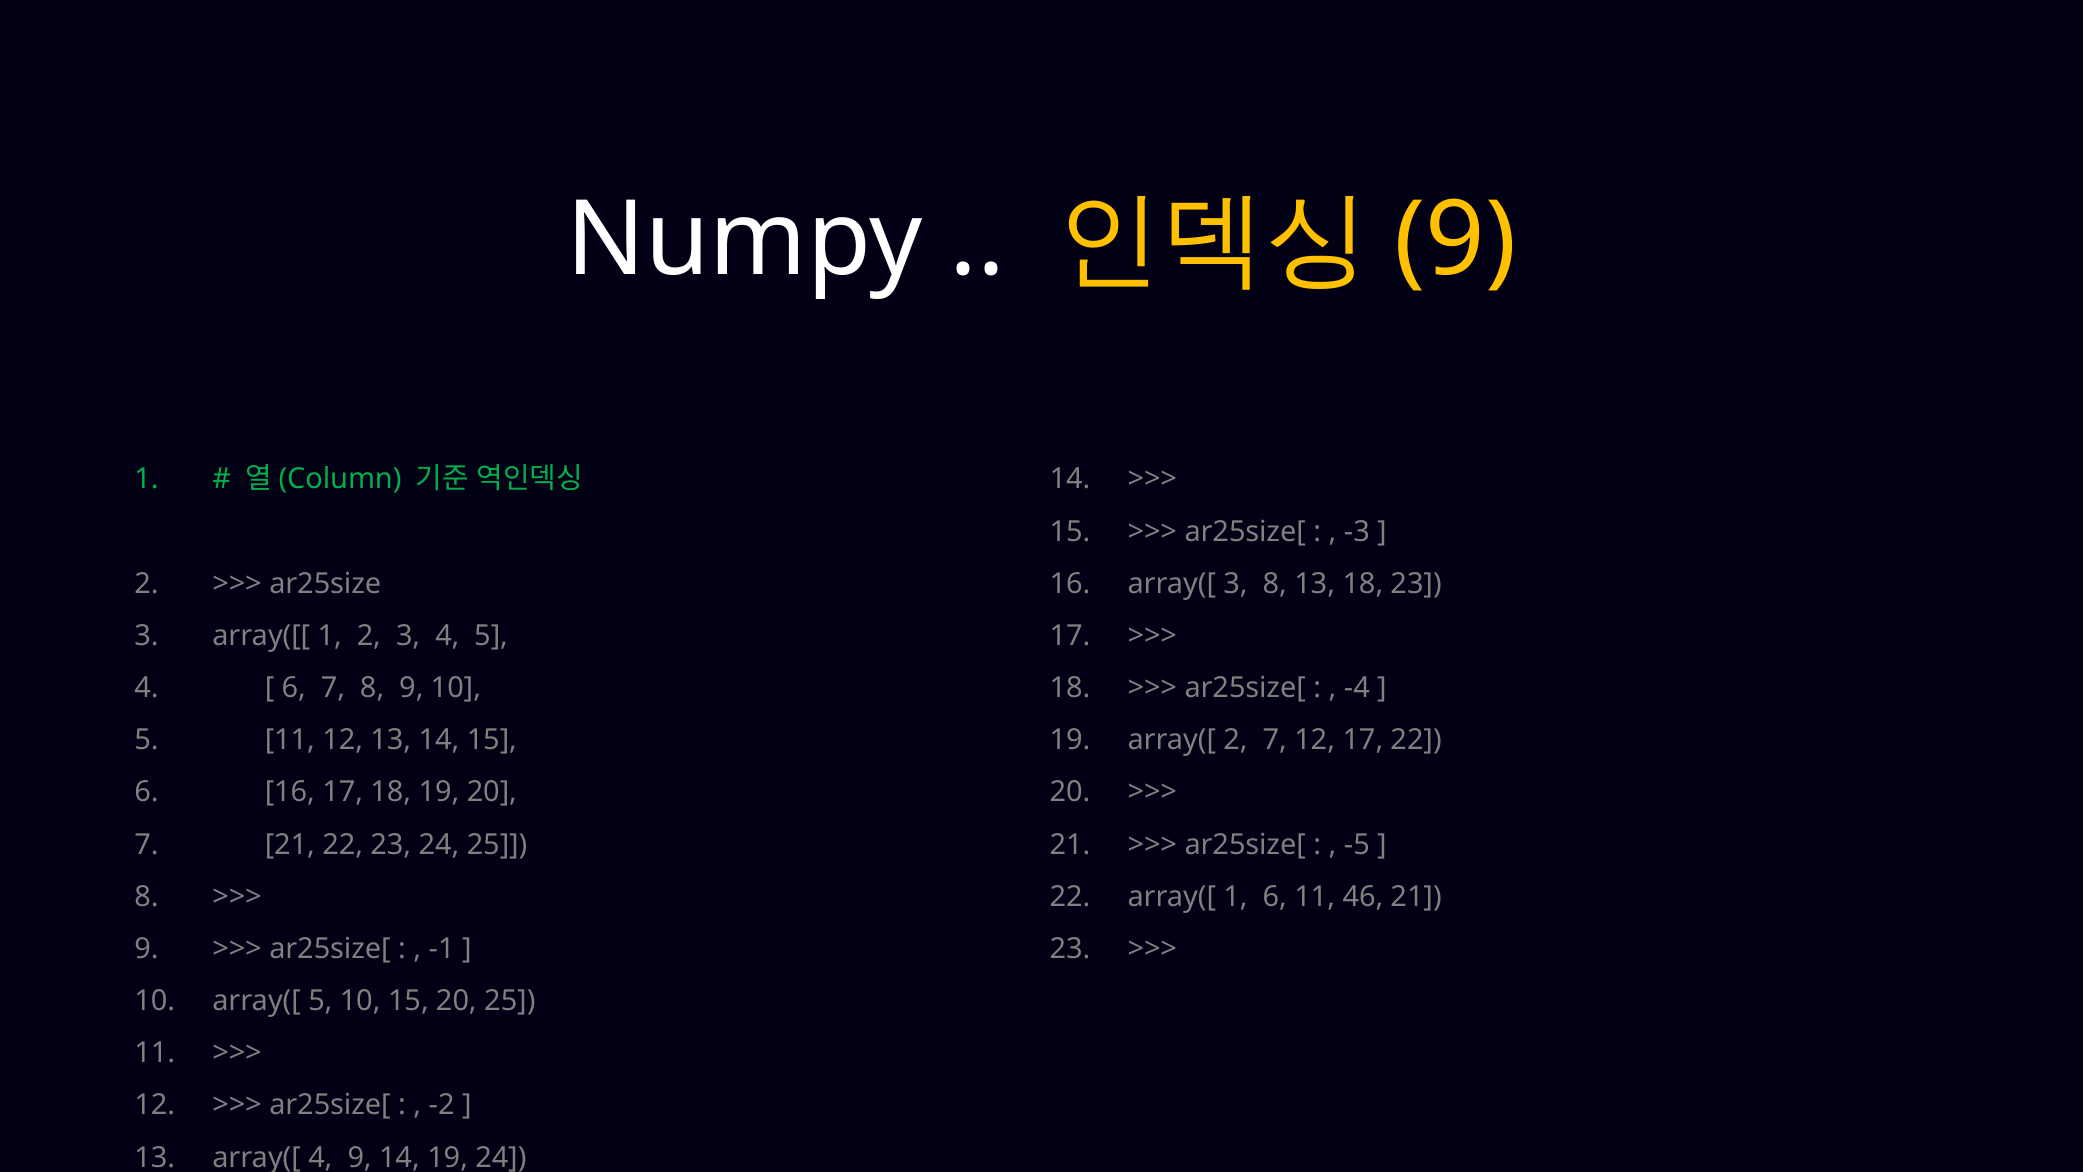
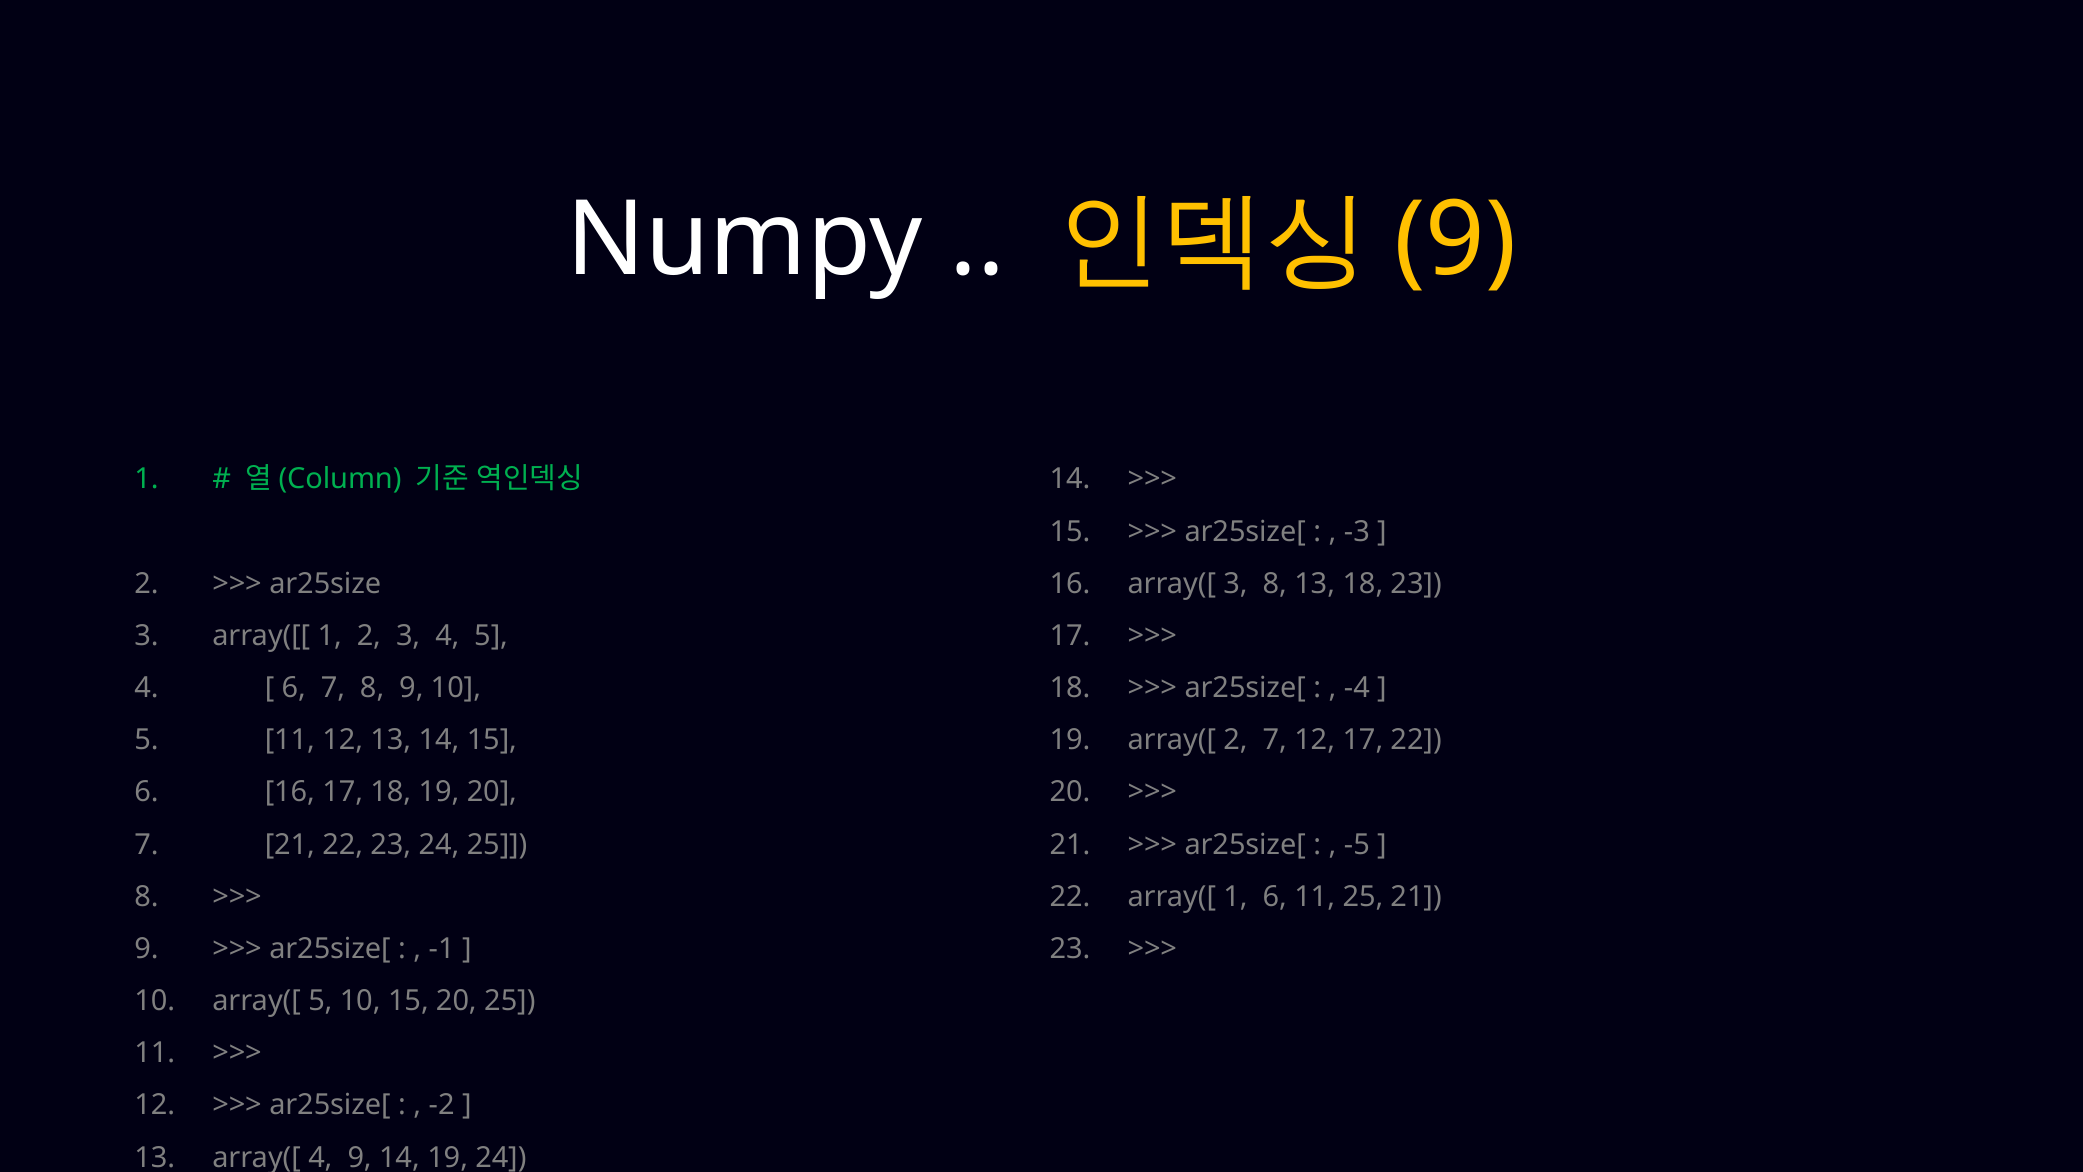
11 46: 46 -> 25
